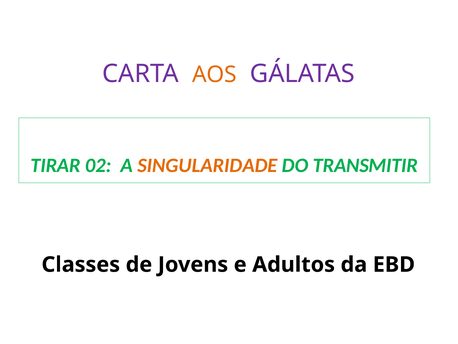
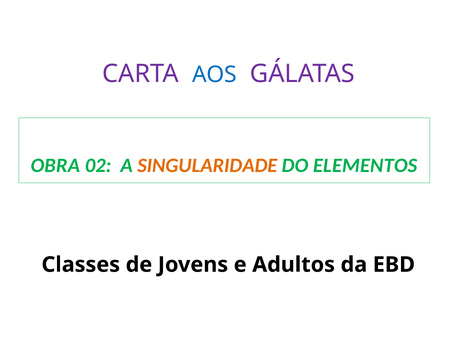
AOS colour: orange -> blue
TIRAR: TIRAR -> OBRA
TRANSMITIR: TRANSMITIR -> ELEMENTOS
